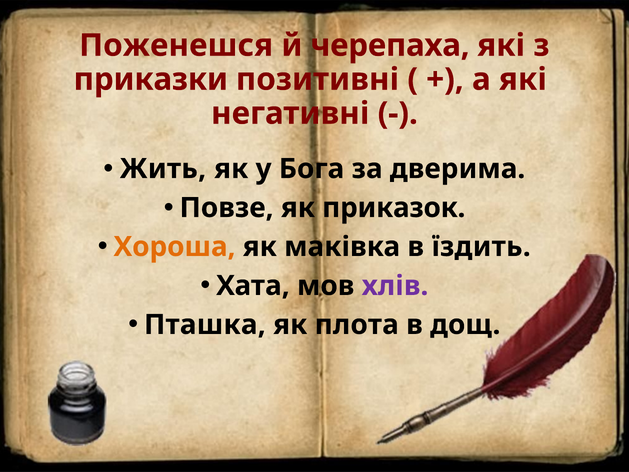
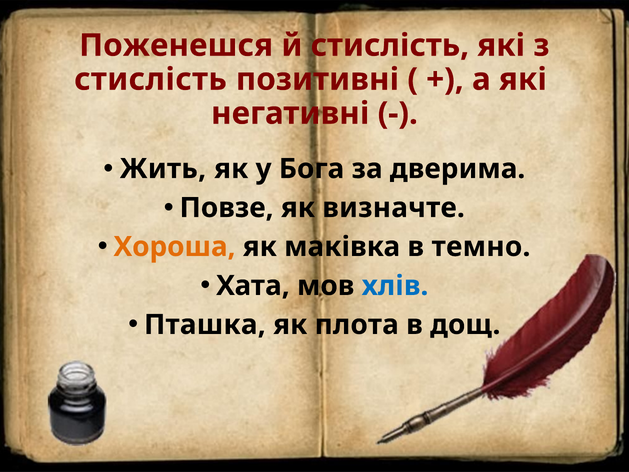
й черепаха: черепаха -> стислість
приказки at (151, 79): приказки -> стислість
приказок: приказок -> визначте
їздить: їздить -> темно
хлів colour: purple -> blue
